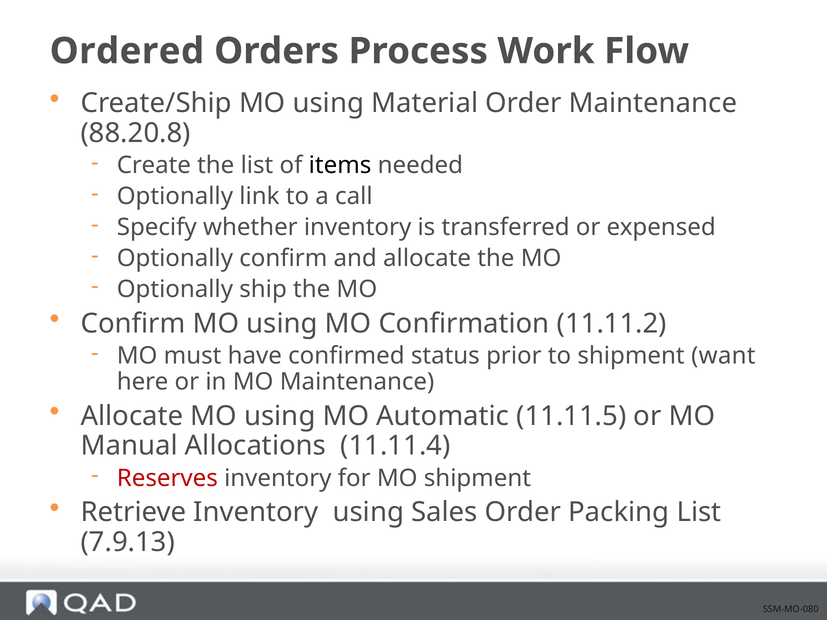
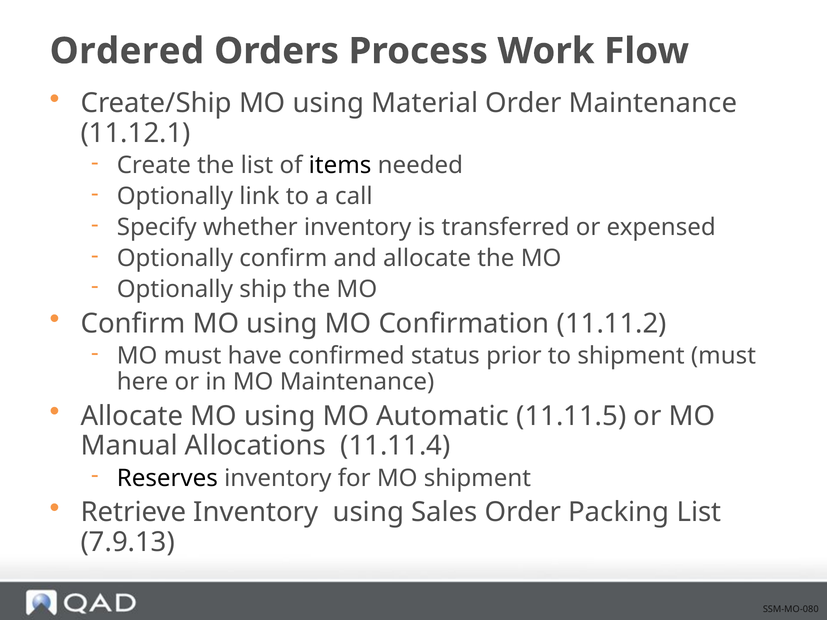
88.20.8: 88.20.8 -> 11.12.1
shipment want: want -> must
Reserves colour: red -> black
